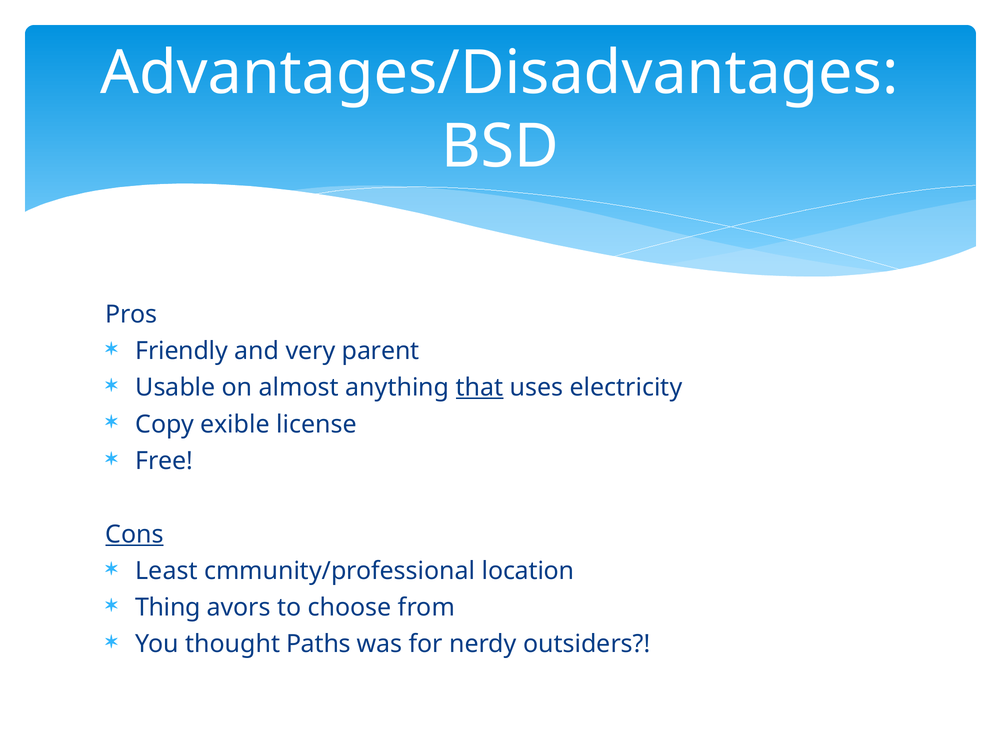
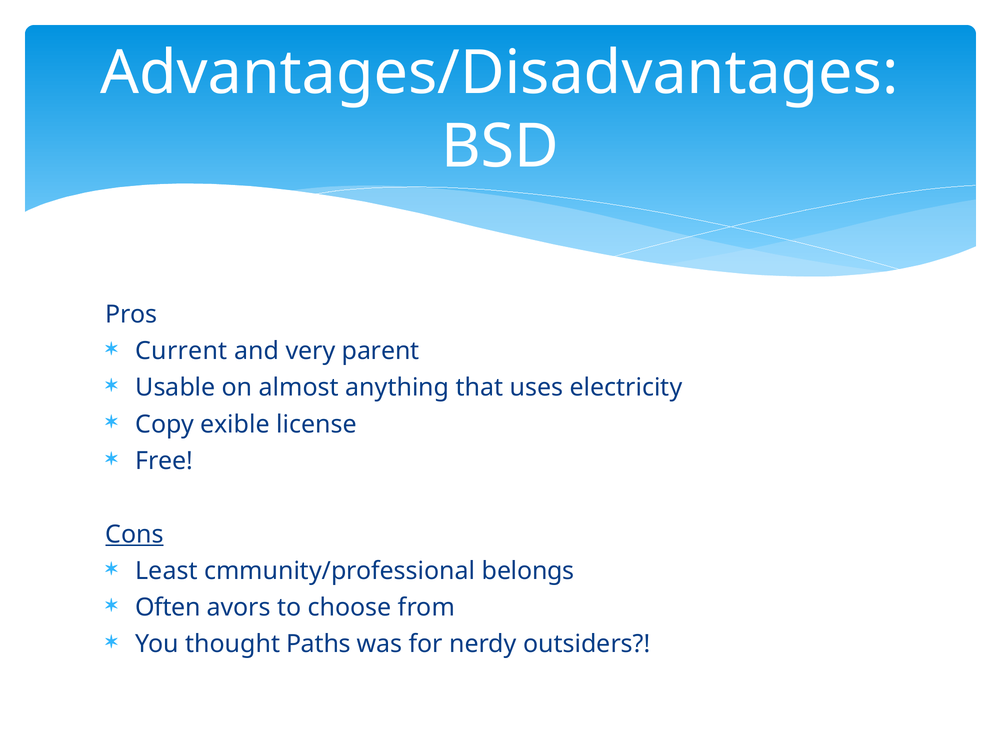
Friendly: Friendly -> Current
that underline: present -> none
location: location -> belongs
Thing: Thing -> Often
